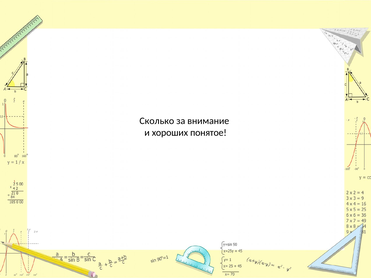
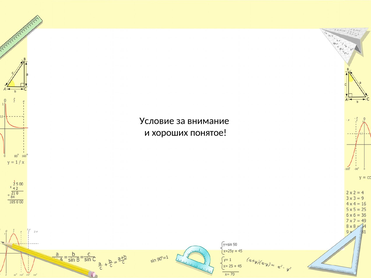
Сколько: Сколько -> Условие
